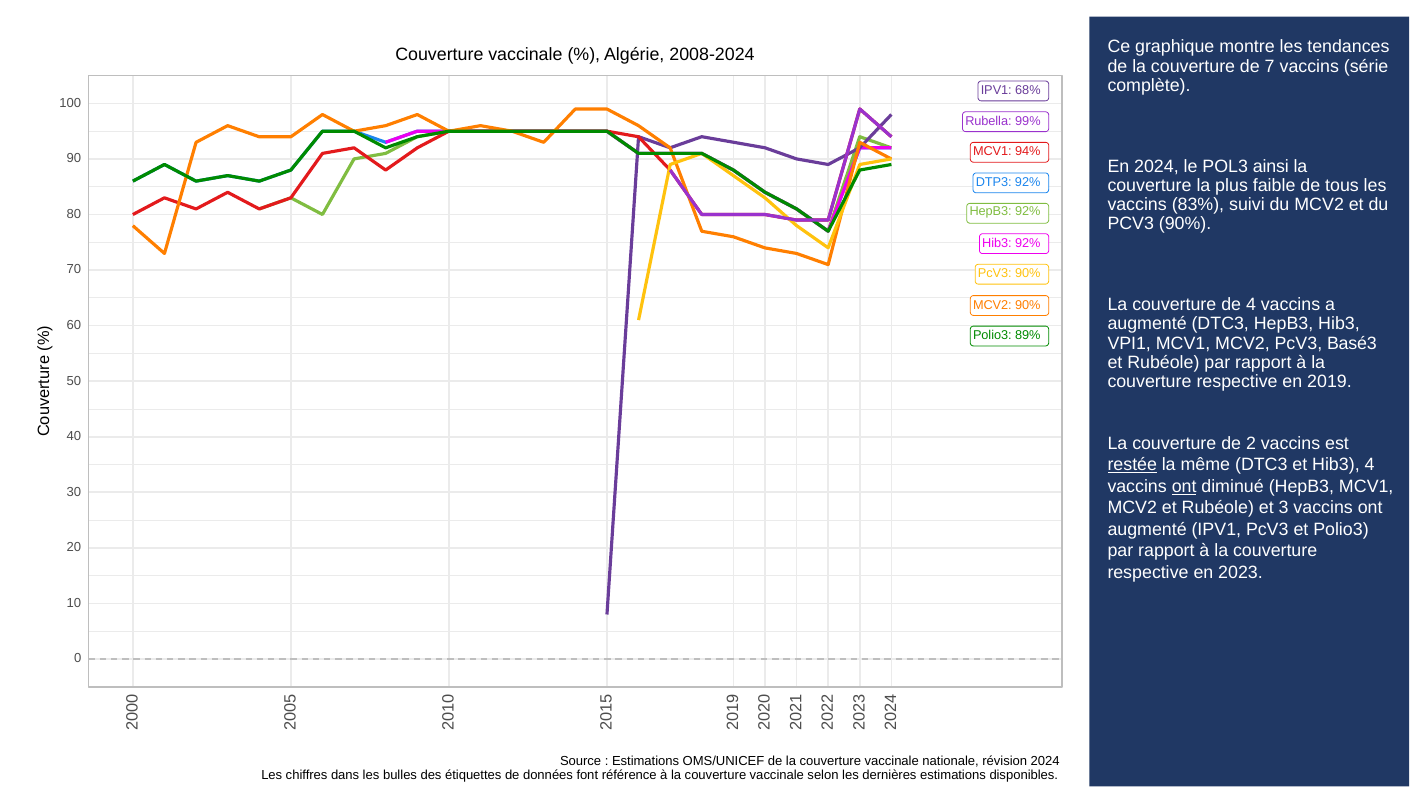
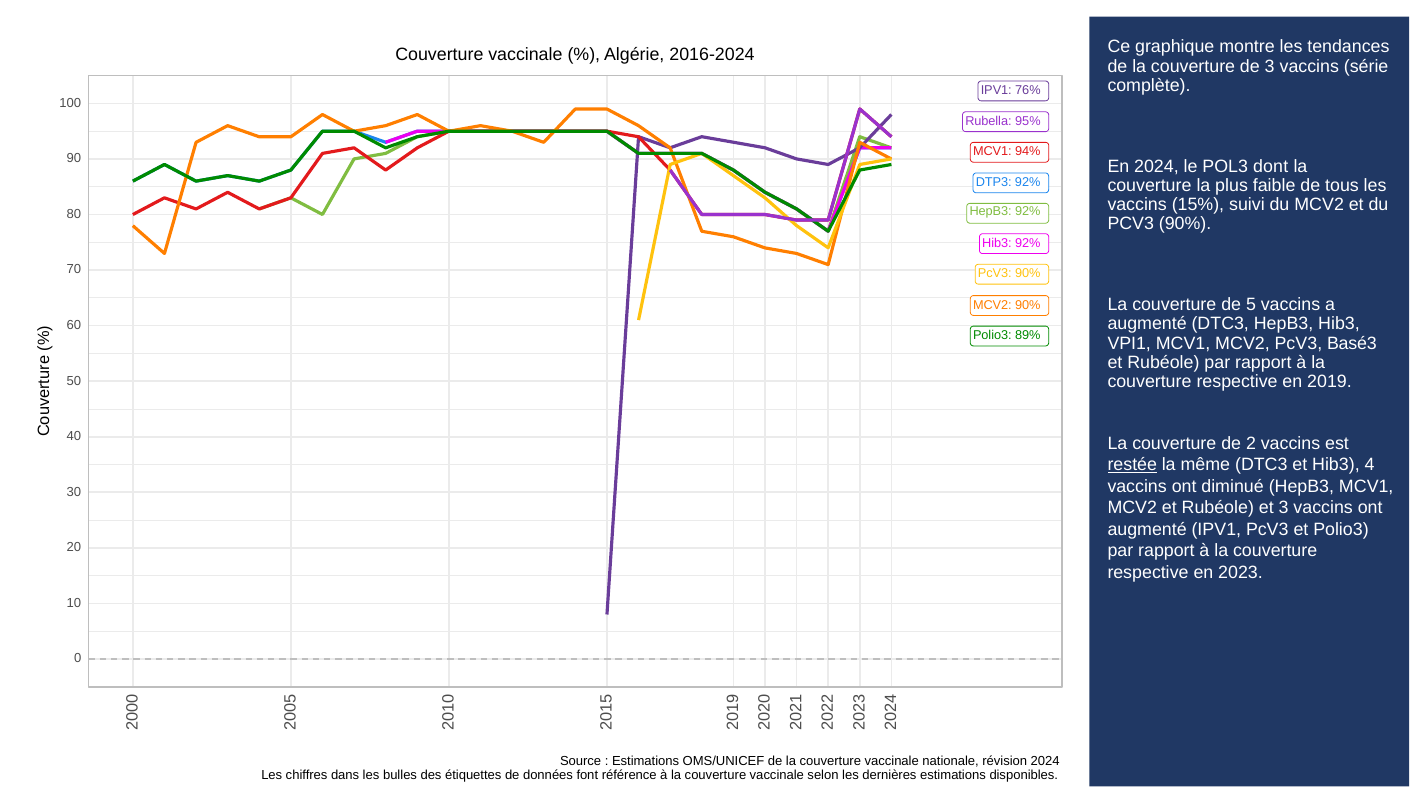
2008-2024: 2008-2024 -> 2016-2024
de 7: 7 -> 3
68%: 68% -> 76%
99%: 99% -> 95%
ainsi: ainsi -> dont
83%: 83% -> 15%
de 4: 4 -> 5
ont at (1184, 486) underline: present -> none
